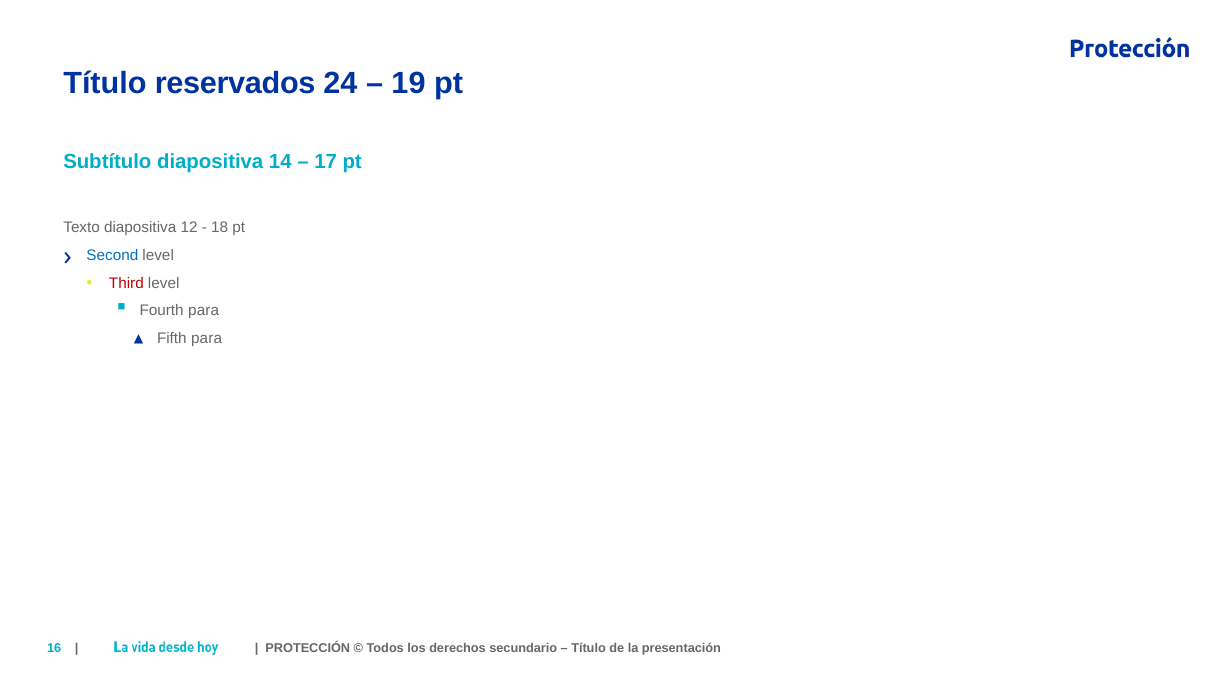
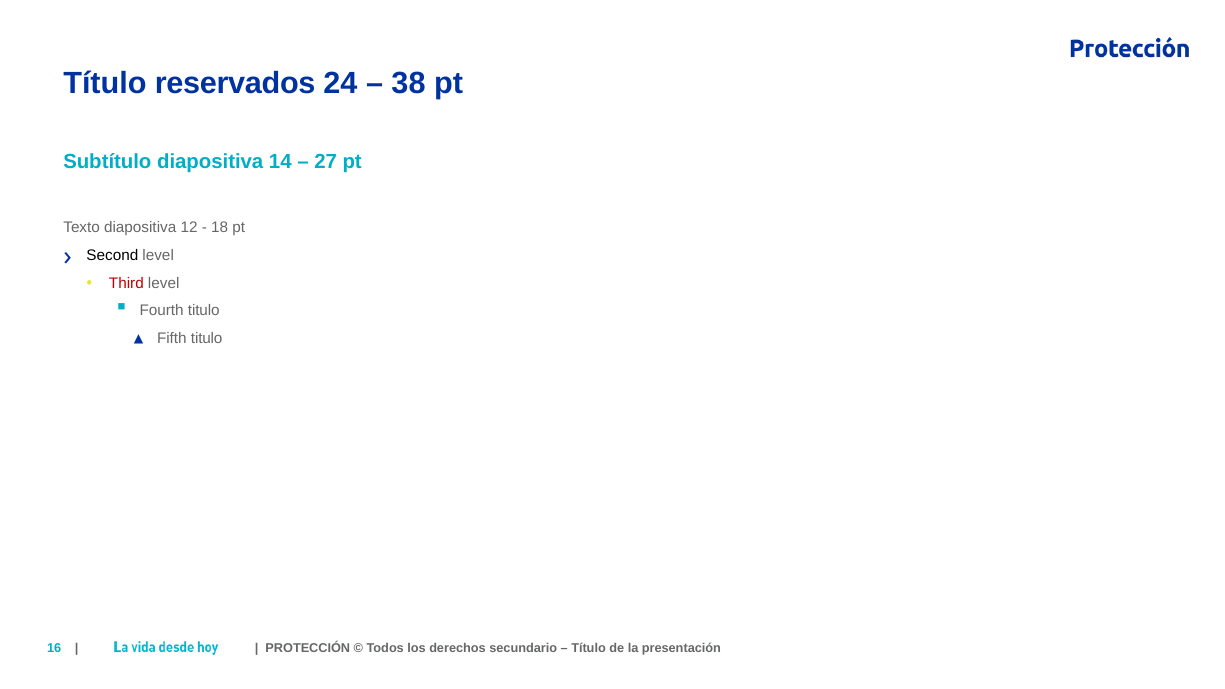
19: 19 -> 38
17: 17 -> 27
Second colour: blue -> black
Fourth para: para -> titulo
Fifth para: para -> titulo
